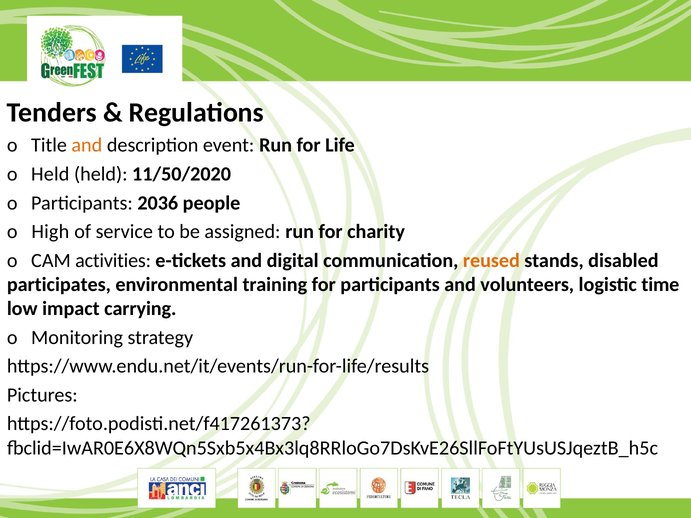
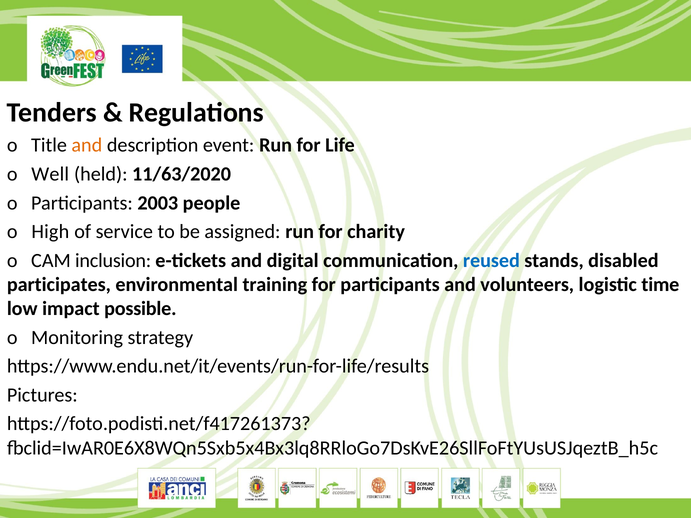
o Held: Held -> Well
11/50/2020: 11/50/2020 -> 11/63/2020
2036: 2036 -> 2003
activities: activities -> inclusion
reused colour: orange -> blue
carrying: carrying -> possible
